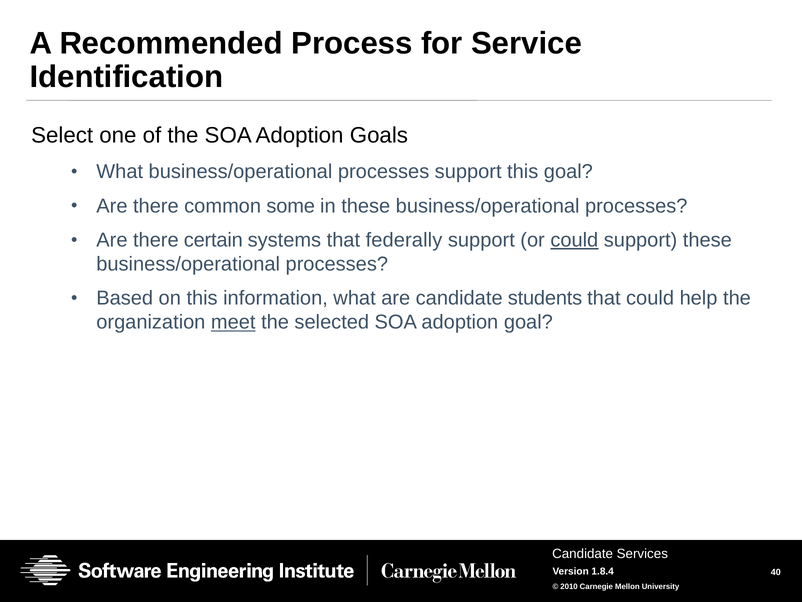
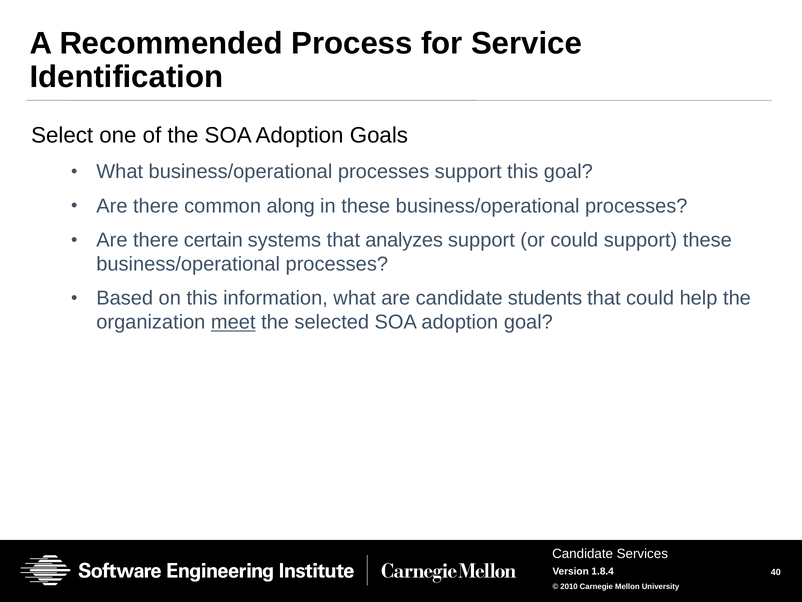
some: some -> along
federally: federally -> analyzes
could at (574, 240) underline: present -> none
